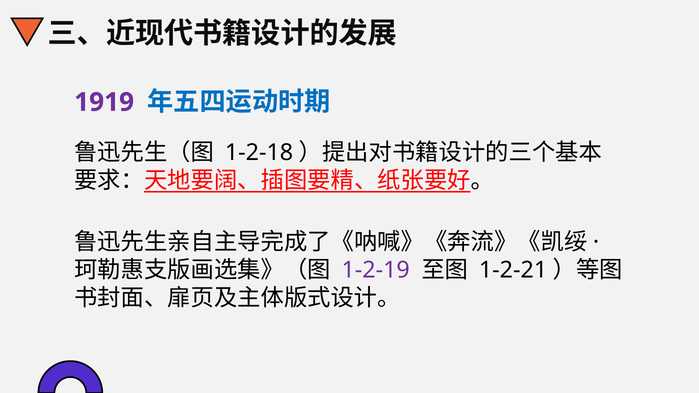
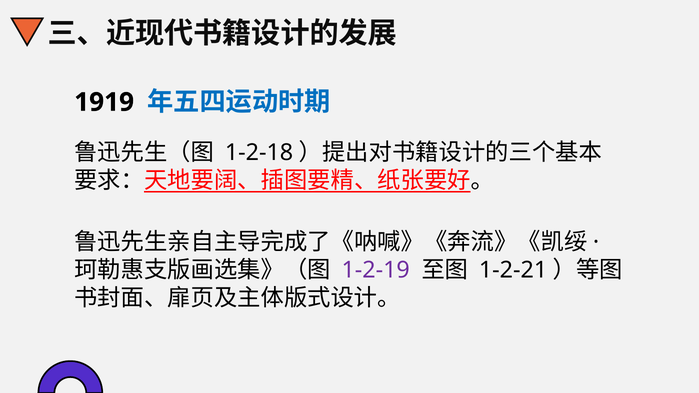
1919 colour: purple -> black
